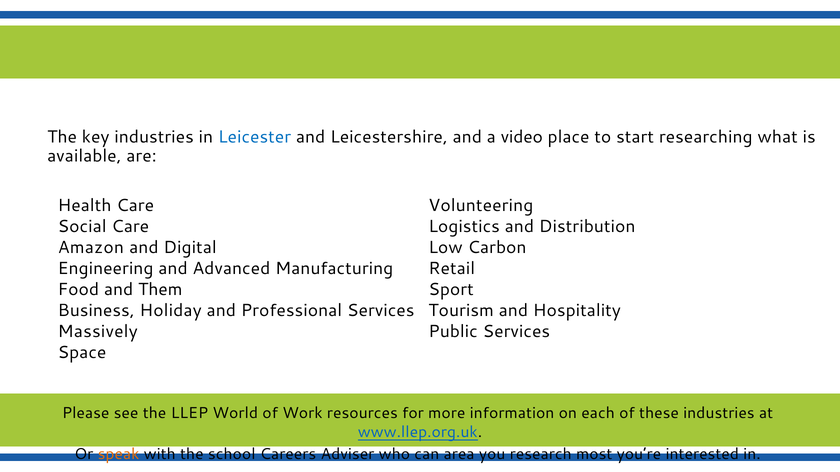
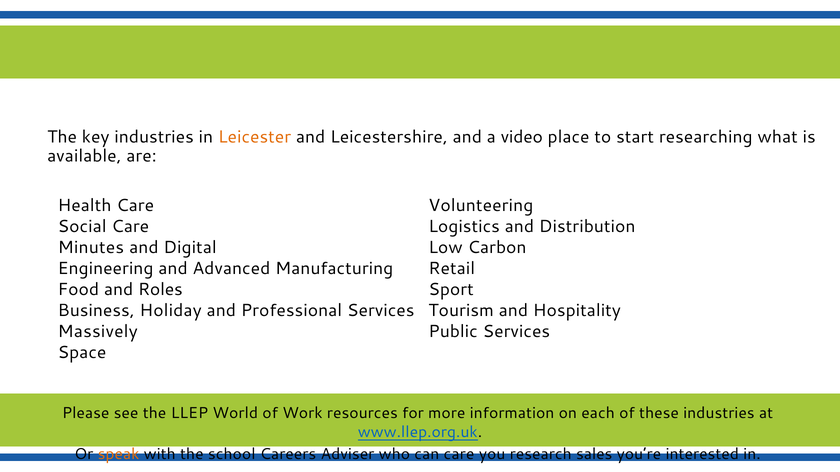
Leicester colour: blue -> orange
Amazon: Amazon -> Minutes
Them: Them -> Roles
can area: area -> care
most: most -> sales
